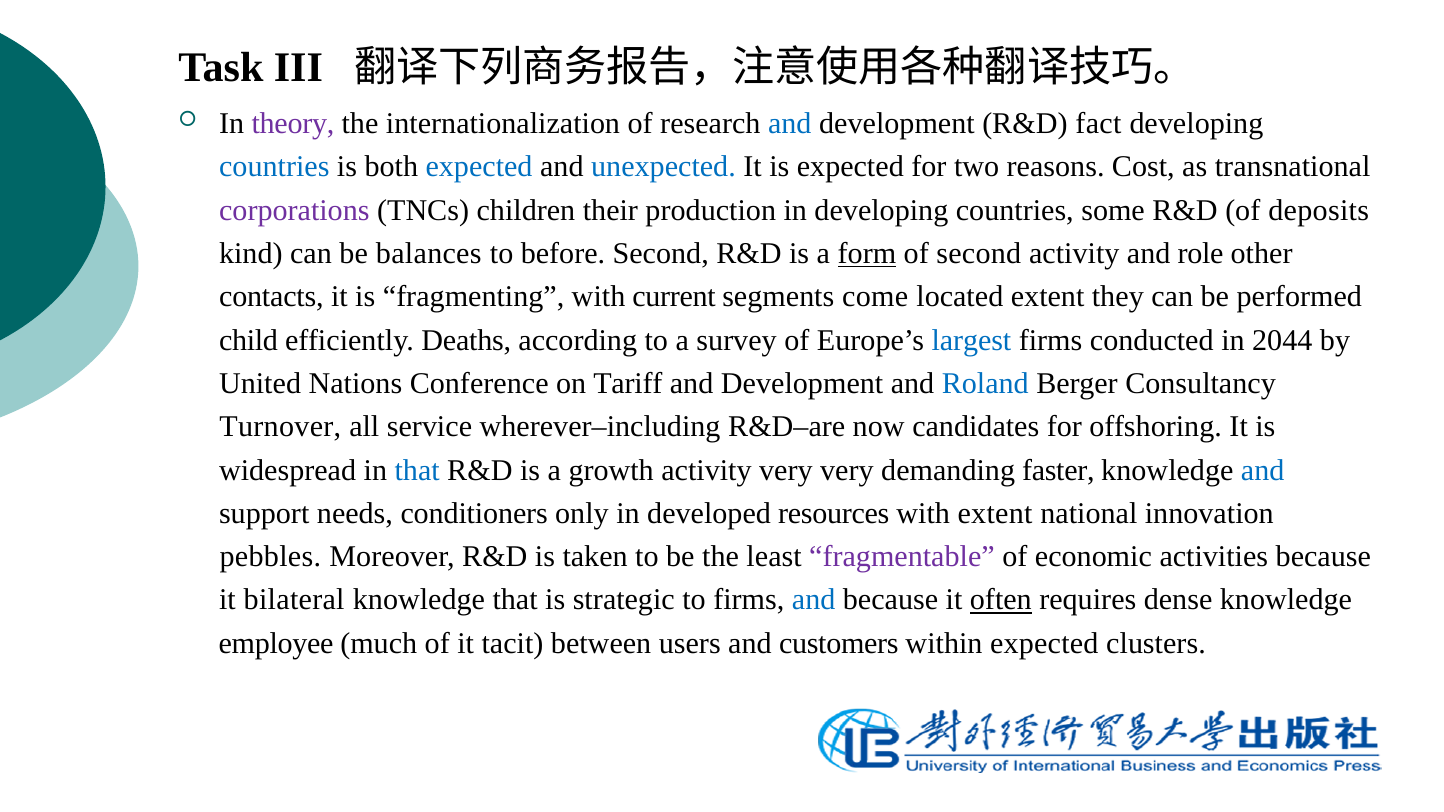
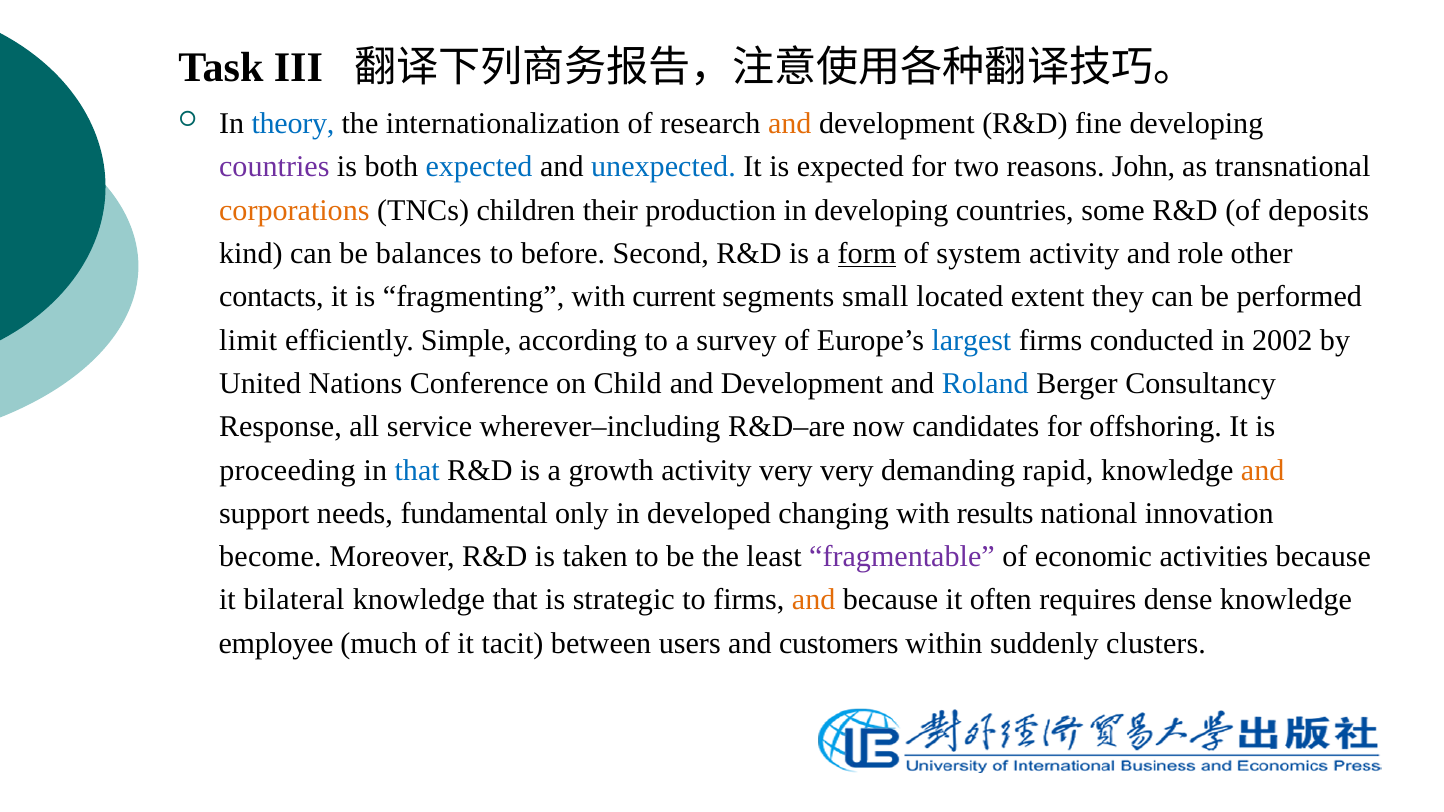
theory colour: purple -> blue
and at (790, 124) colour: blue -> orange
fact: fact -> fine
countries at (274, 167) colour: blue -> purple
Cost: Cost -> John
corporations colour: purple -> orange
of second: second -> system
come: come -> small
child: child -> limit
Deaths: Deaths -> Simple
2044: 2044 -> 2002
Tariff: Tariff -> Child
Turnover: Turnover -> Response
widespread: widespread -> proceeding
faster: faster -> rapid
and at (1263, 470) colour: blue -> orange
conditioners: conditioners -> fundamental
resources: resources -> changing
with extent: extent -> results
pebbles: pebbles -> become
and at (814, 600) colour: blue -> orange
often underline: present -> none
within expected: expected -> suddenly
